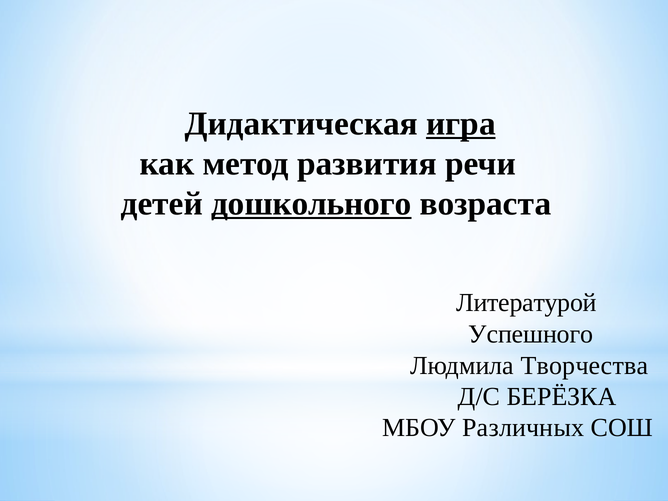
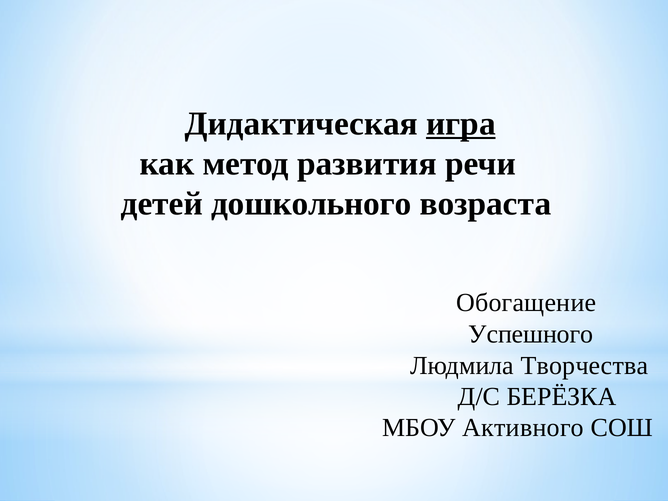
дошкольного underline: present -> none
Литературой: Литературой -> Обогащение
Различных: Различных -> Активного
